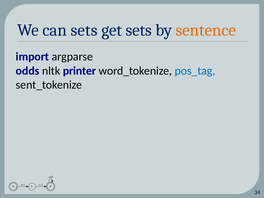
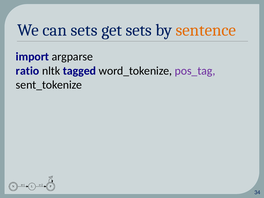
odds: odds -> ratio
printer: printer -> tagged
pos_tag colour: blue -> purple
